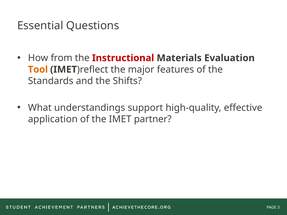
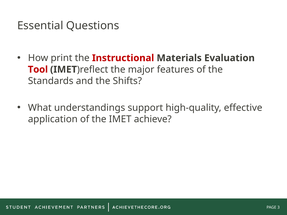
from: from -> print
Tool colour: orange -> red
partner: partner -> achieve
